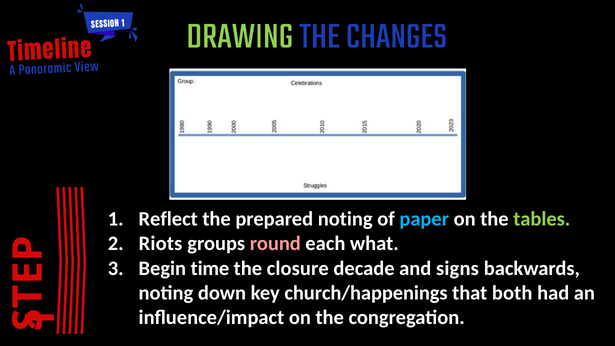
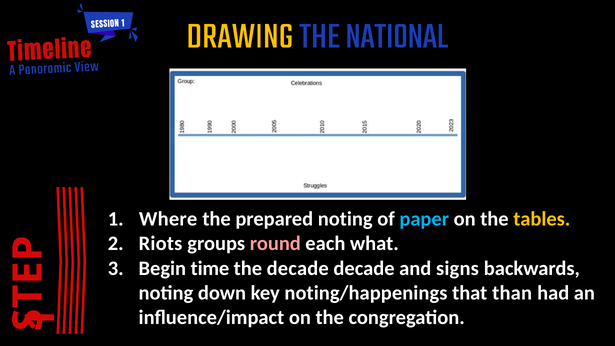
DRAWING colour: light green -> yellow
CHANGES: CHANGES -> NATIONAL
Reflect: Reflect -> Where
tables colour: light green -> yellow
the closure: closure -> decade
church/happenings: church/happenings -> noting/happenings
both: both -> than
